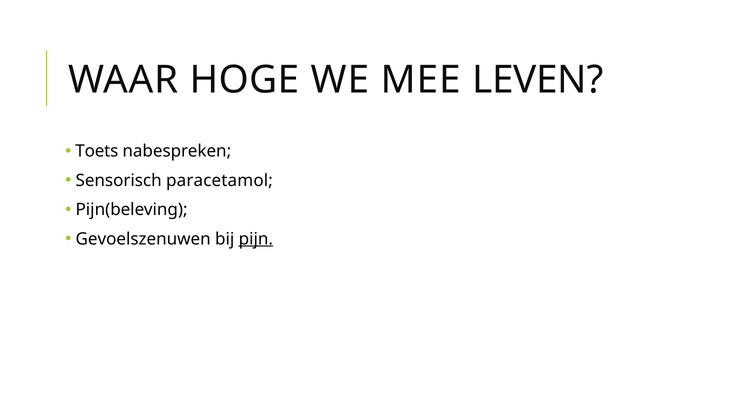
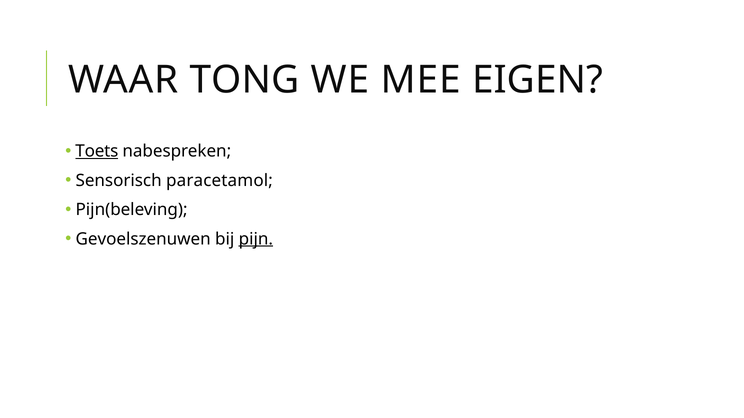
HOGE: HOGE -> TONG
LEVEN: LEVEN -> EIGEN
Toets underline: none -> present
